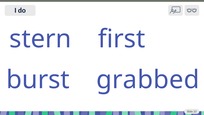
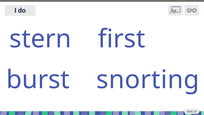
grabbed: grabbed -> snorting
